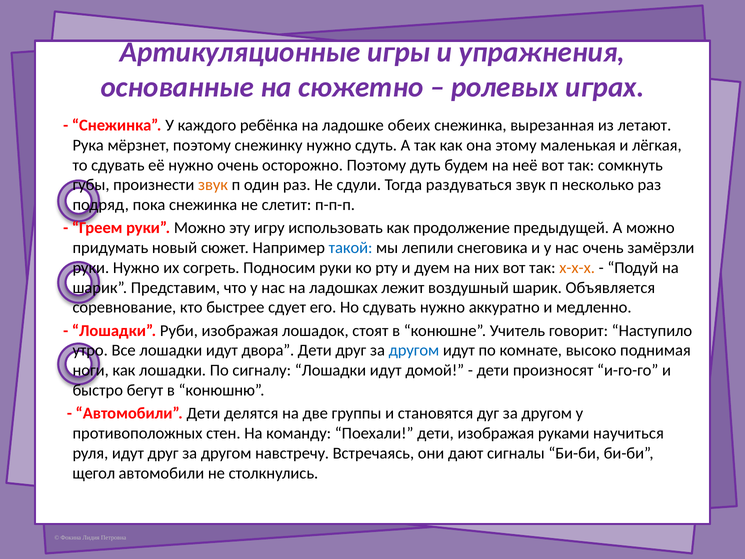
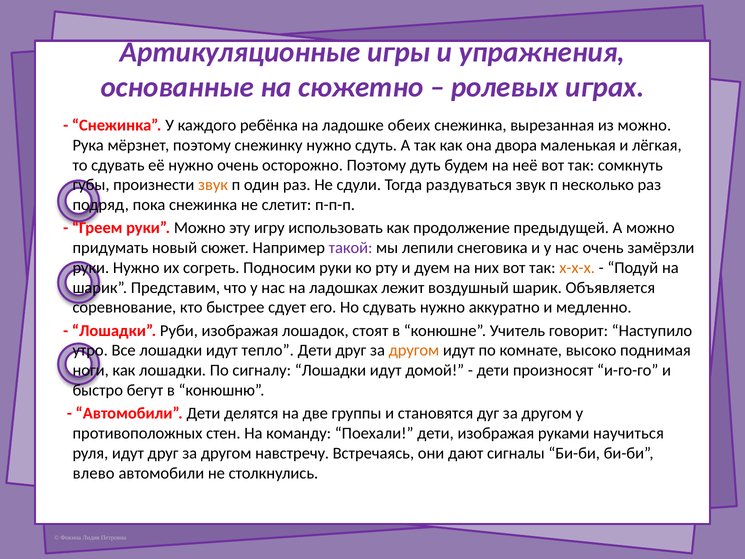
из летают: летают -> можно
этому: этому -> двора
такой colour: blue -> purple
двора: двора -> тепло
другом at (414, 350) colour: blue -> orange
щегол: щегол -> влево
